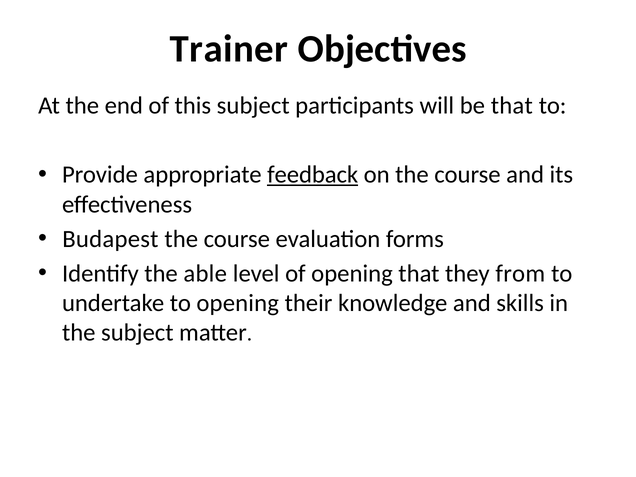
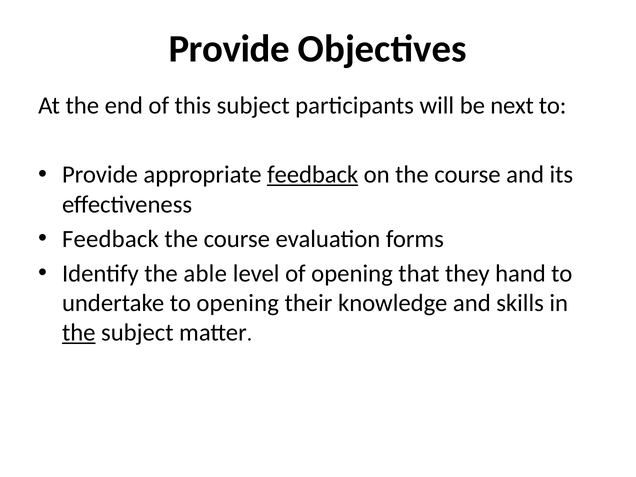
Trainer at (229, 49): Trainer -> Provide
be that: that -> next
Budapest at (110, 239): Budapest -> Feedback
from: from -> hand
the at (79, 333) underline: none -> present
